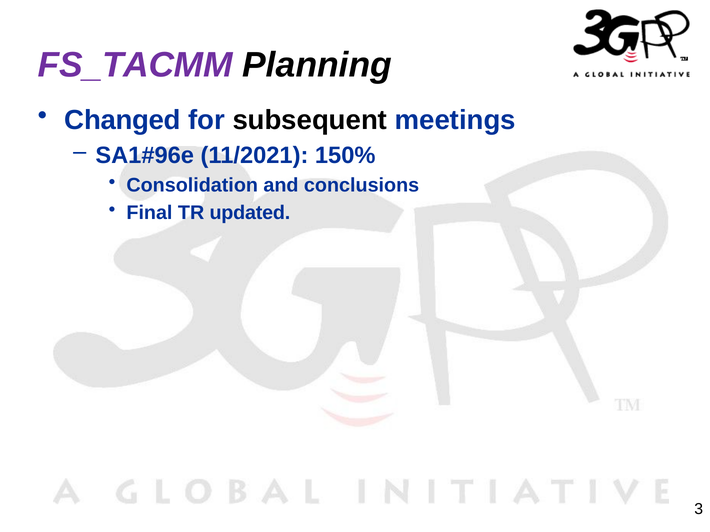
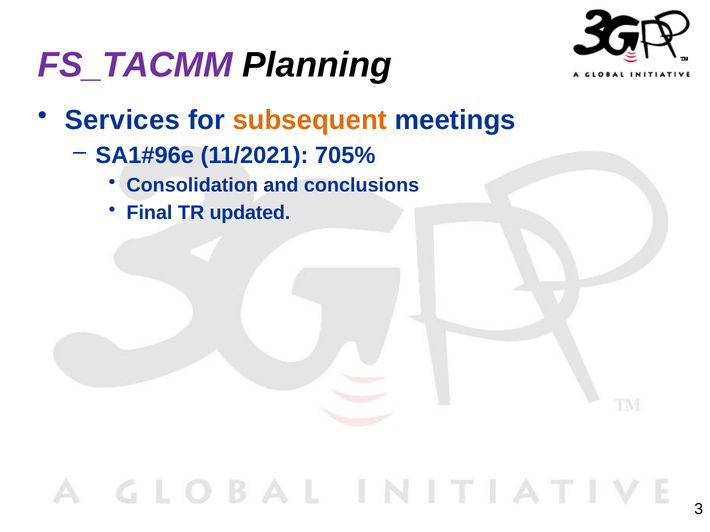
Changed: Changed -> Services
subsequent colour: black -> orange
150%: 150% -> 705%
